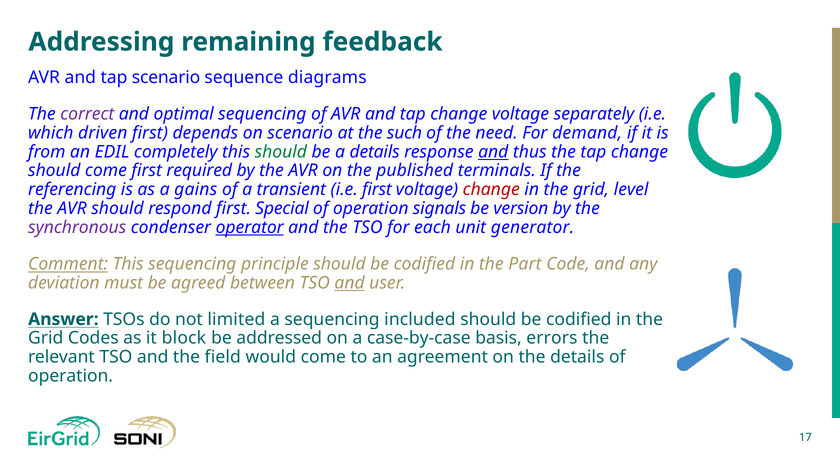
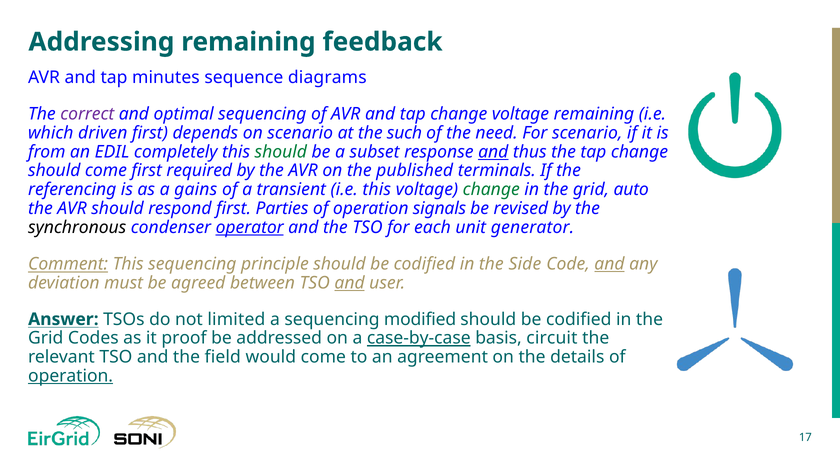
tap scenario: scenario -> minutes
voltage separately: separately -> remaining
For demand: demand -> scenario
a details: details -> subset
i.e first: first -> this
change at (491, 189) colour: red -> green
level: level -> auto
Special: Special -> Parties
version: version -> revised
synchronous colour: purple -> black
Part: Part -> Side
and at (609, 264) underline: none -> present
included: included -> modified
block: block -> proof
case-by-case underline: none -> present
errors: errors -> circuit
operation at (71, 376) underline: none -> present
